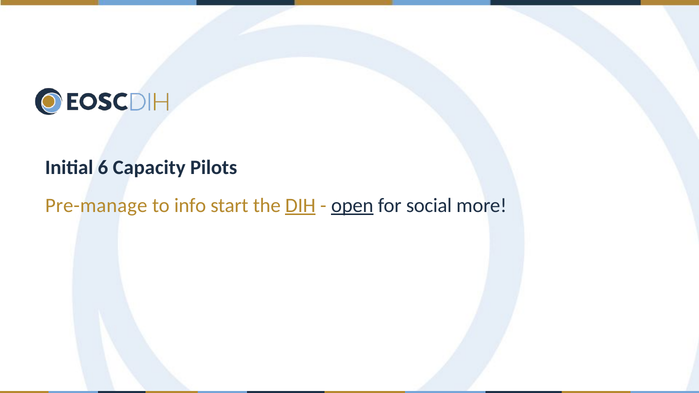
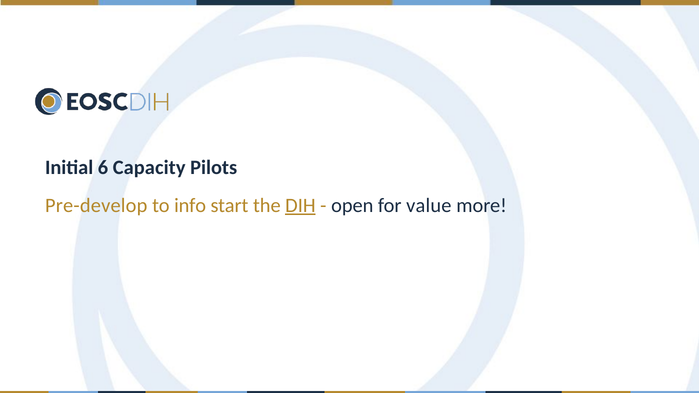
Pre-manage: Pre-manage -> Pre-develop
open underline: present -> none
social: social -> value
